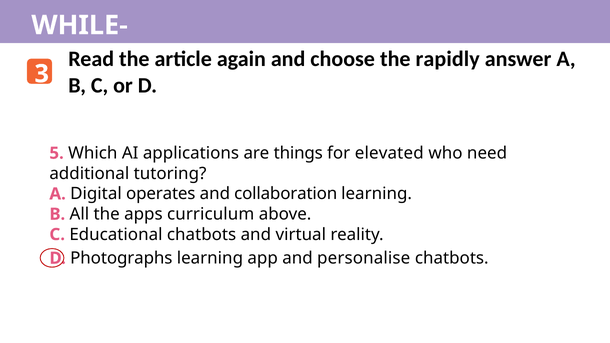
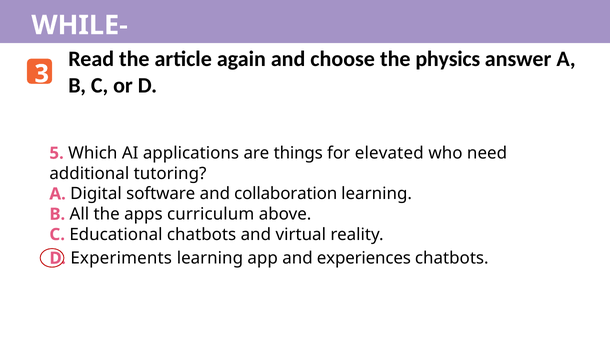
rapidly: rapidly -> physics
operates: operates -> software
Photographs: Photographs -> Experiments
personalise: personalise -> experiences
